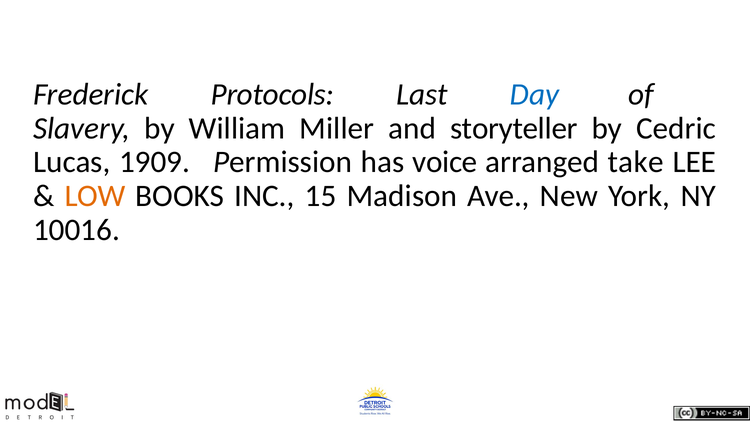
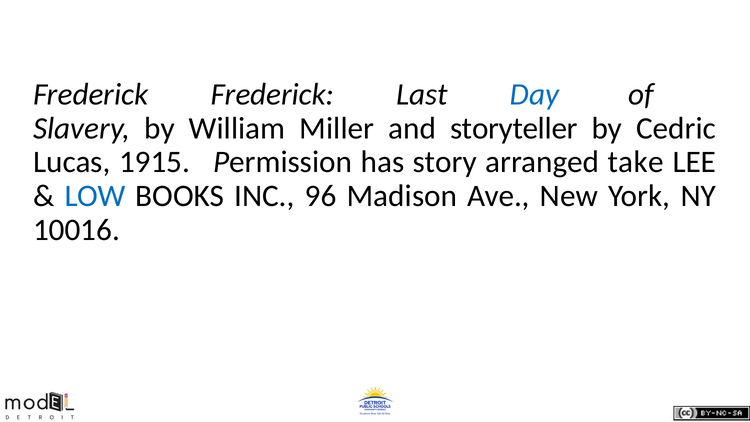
Frederick Protocols: Protocols -> Frederick
1909: 1909 -> 1915
voice: voice -> story
LOW colour: orange -> blue
15: 15 -> 96
